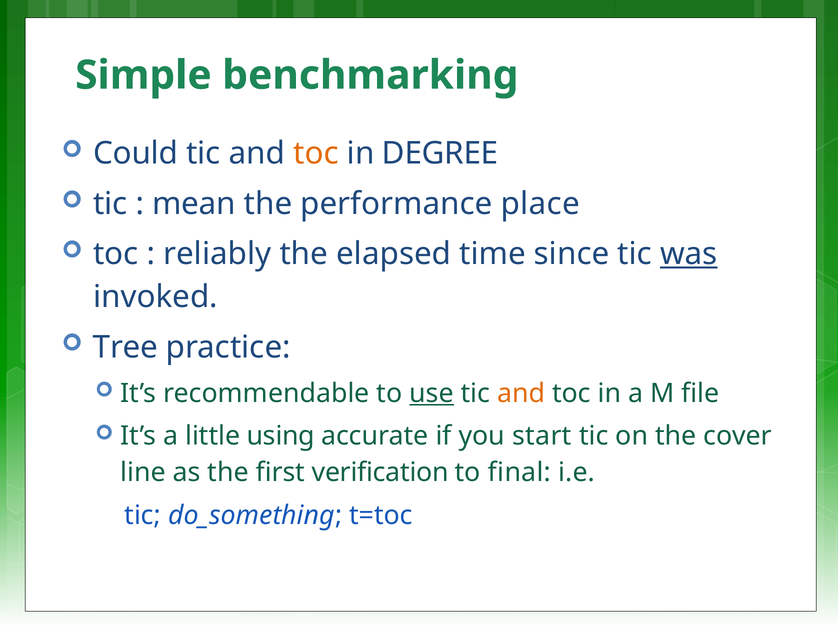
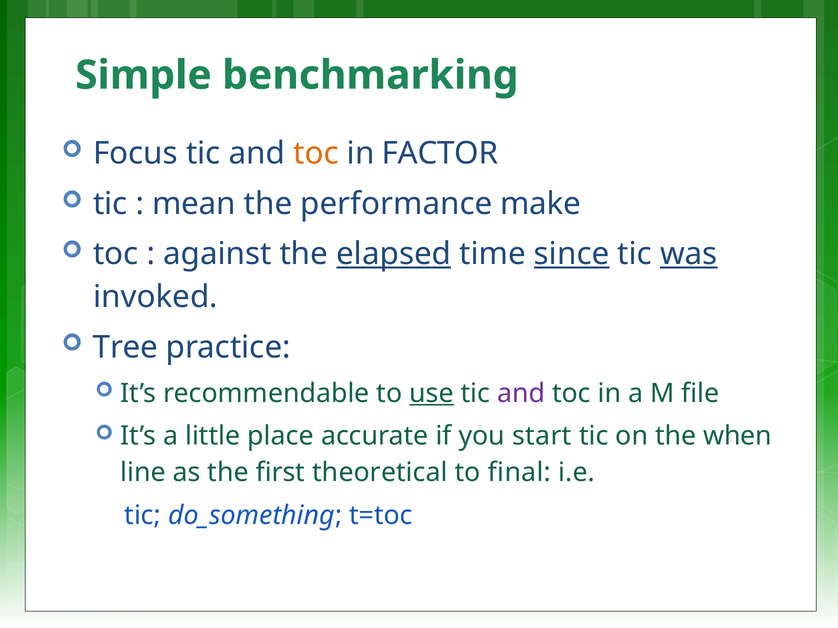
Could: Could -> Focus
DEGREE: DEGREE -> FACTOR
place: place -> make
reliably: reliably -> against
elapsed underline: none -> present
since underline: none -> present
and at (521, 394) colour: orange -> purple
using: using -> place
cover: cover -> when
verification: verification -> theoretical
